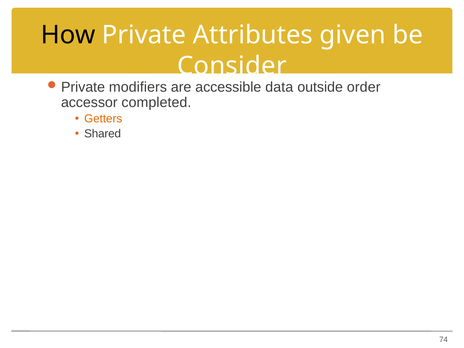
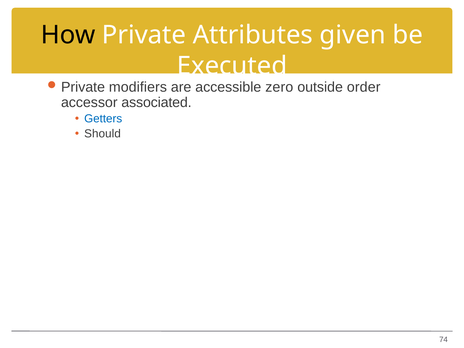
Consider: Consider -> Executed
data: data -> zero
completed: completed -> associated
Getters colour: orange -> blue
Shared: Shared -> Should
